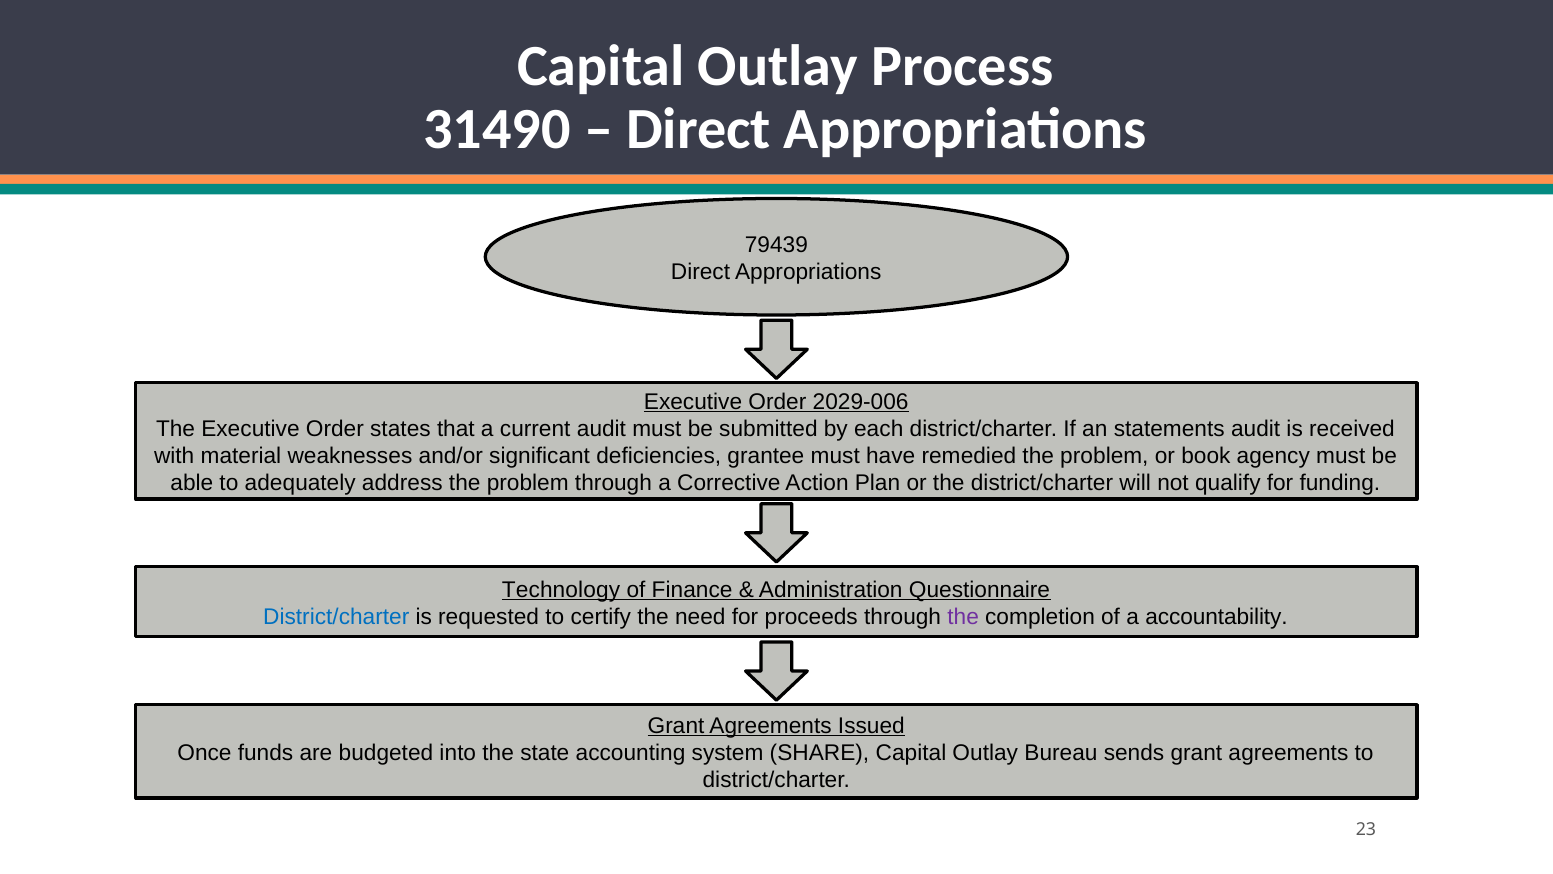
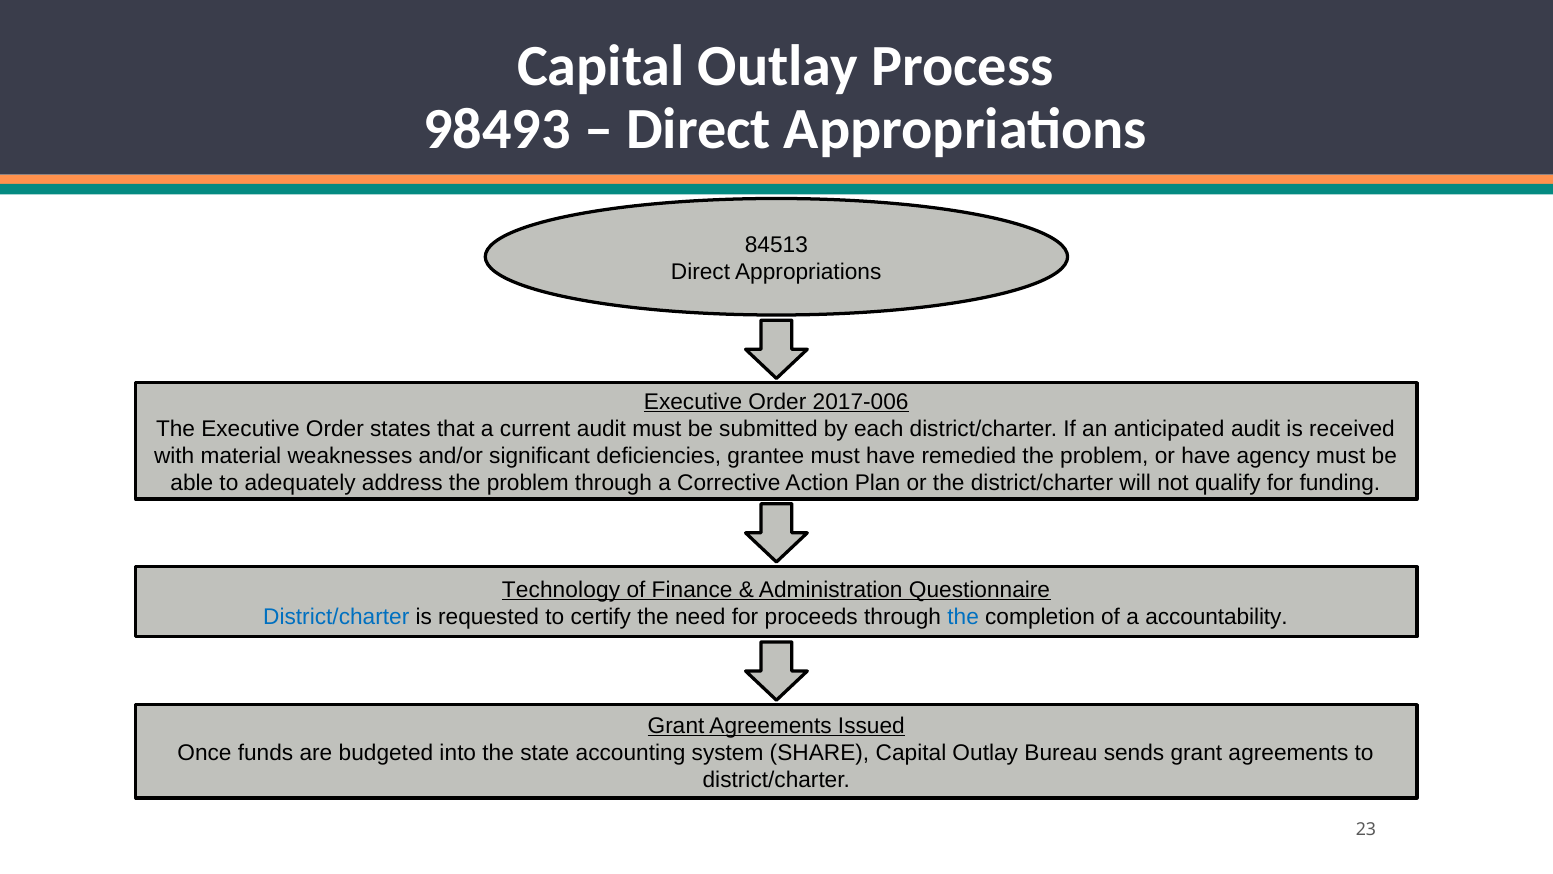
31490: 31490 -> 98493
79439: 79439 -> 84513
2029-006: 2029-006 -> 2017-006
statements: statements -> anticipated
or book: book -> have
the at (963, 617) colour: purple -> blue
